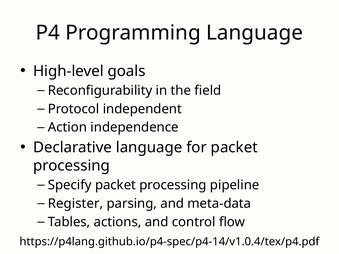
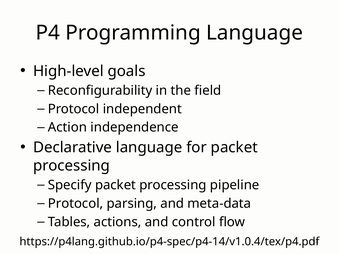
Register at (76, 204): Register -> Protocol
